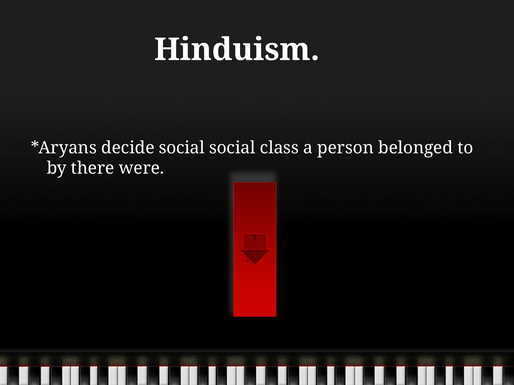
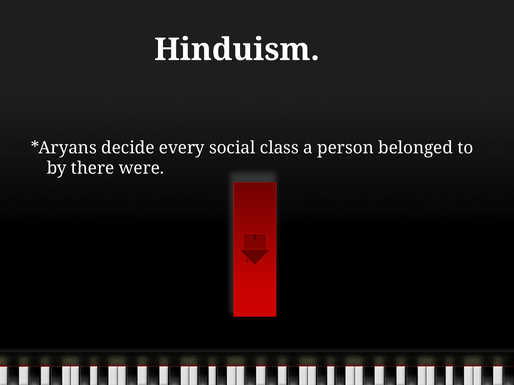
decide social: social -> every
